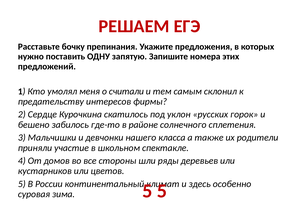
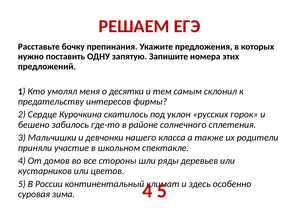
считали: считали -> десятки
зима 5: 5 -> 4
